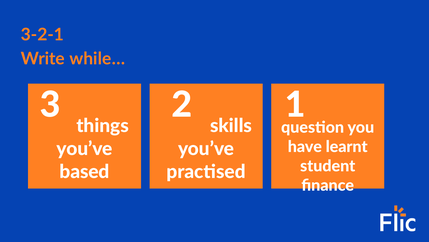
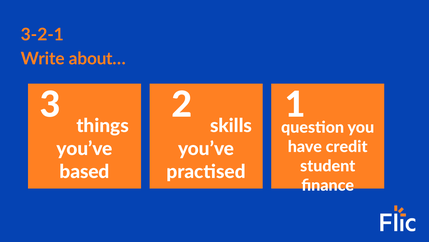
while…: while… -> about…
learnt: learnt -> credit
